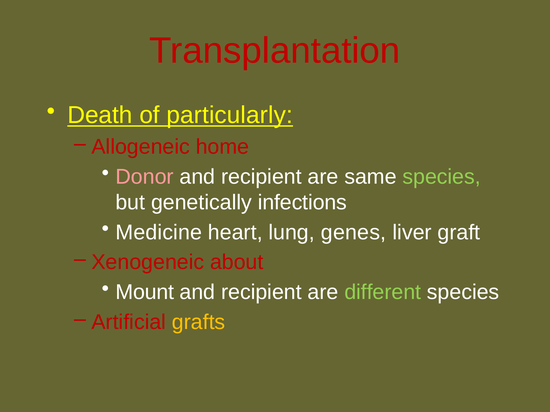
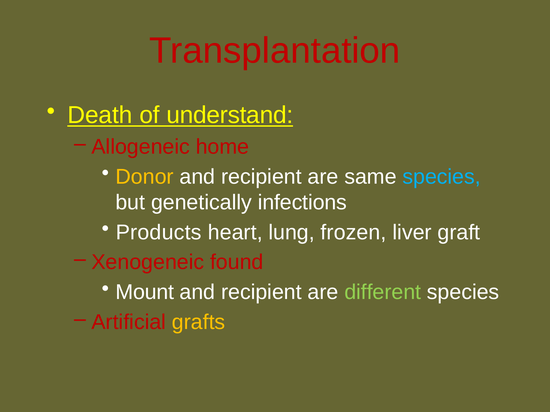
particularly: particularly -> understand
Donor colour: pink -> yellow
species at (442, 177) colour: light green -> light blue
Medicine: Medicine -> Products
genes: genes -> frozen
about: about -> found
